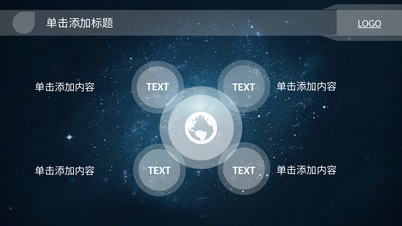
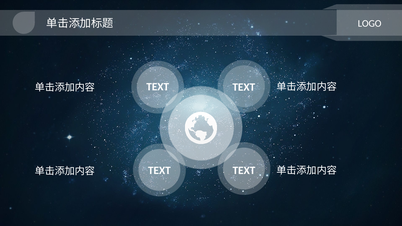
LOGO underline: present -> none
